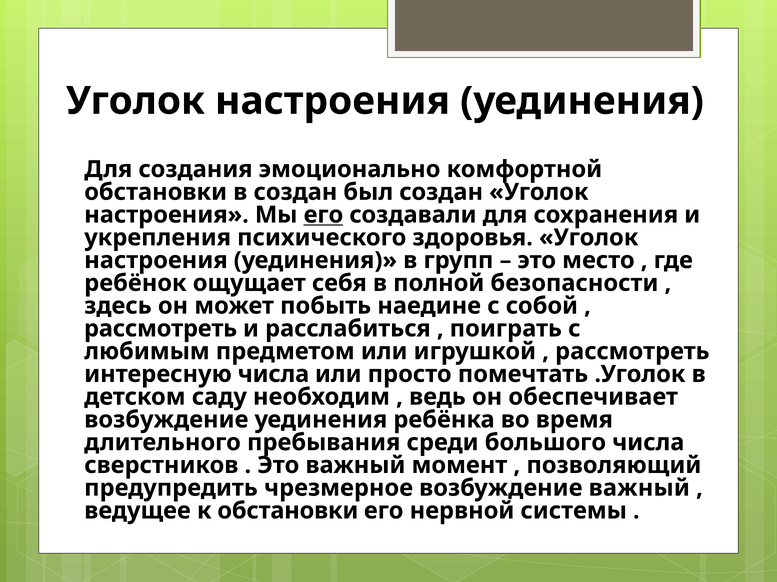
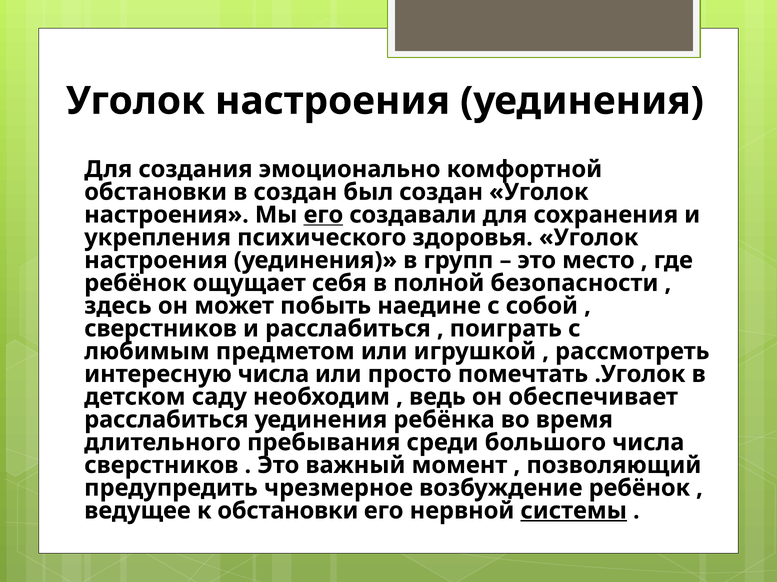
рассмотреть at (161, 329): рассмотреть -> сверстников
возбуждение at (166, 420): возбуждение -> расслабиться
возбуждение важный: важный -> ребёнок
системы underline: none -> present
